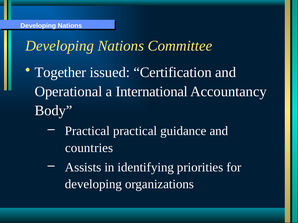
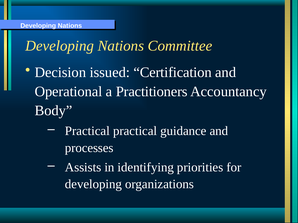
Together: Together -> Decision
International: International -> Practitioners
countries: countries -> processes
